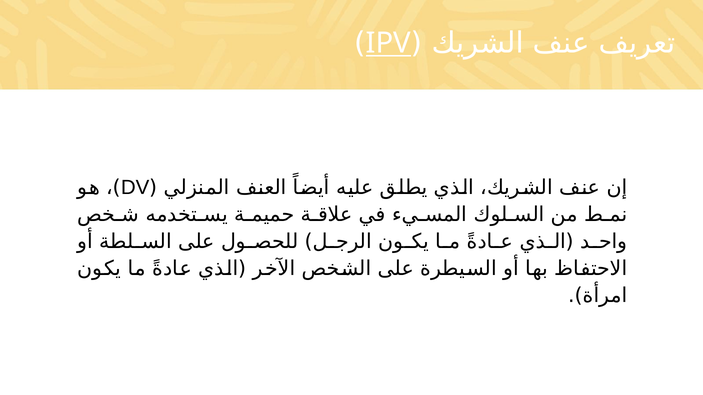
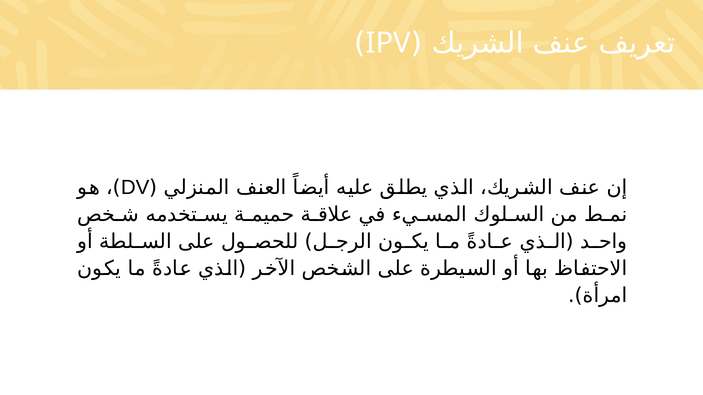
IPV underline: present -> none
